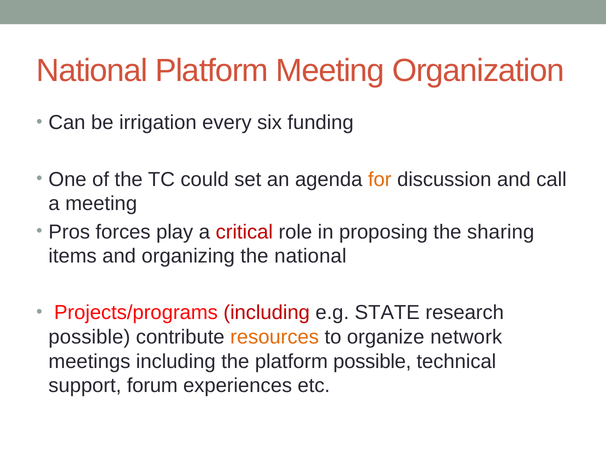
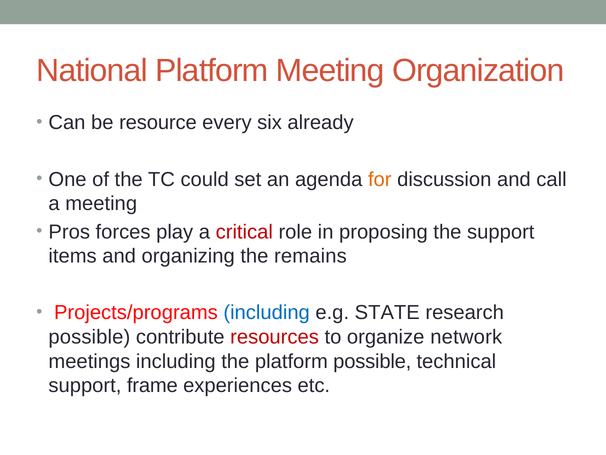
irrigation: irrigation -> resource
funding: funding -> already
the sharing: sharing -> support
the national: national -> remains
including at (267, 312) colour: red -> blue
resources colour: orange -> red
forum: forum -> frame
